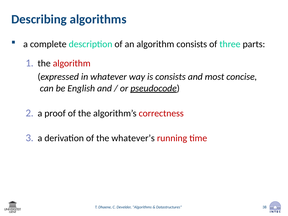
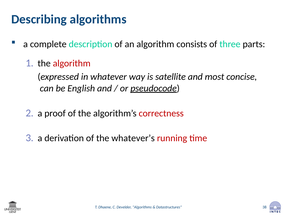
is consists: consists -> satellite
